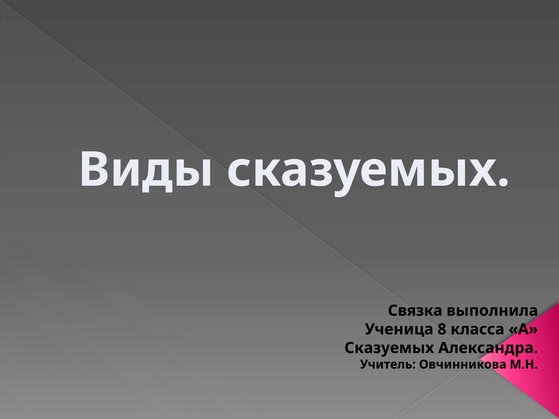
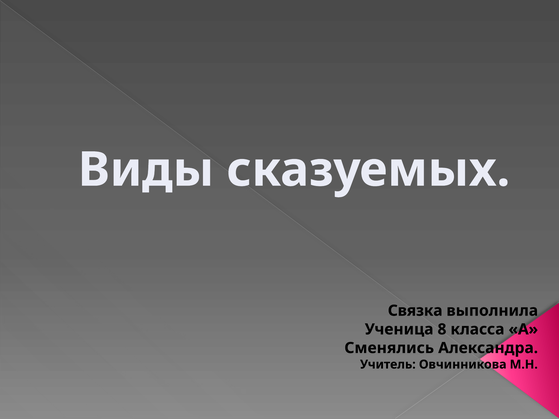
Сказуемых at (389, 348): Сказуемых -> Сменялись
